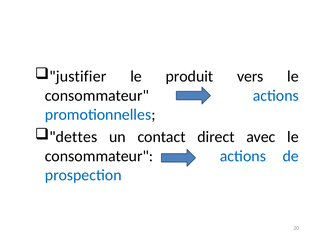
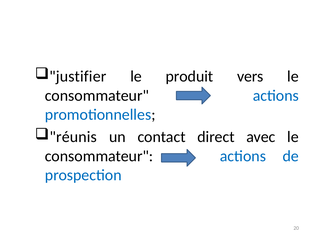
dettes: dettes -> réunis
